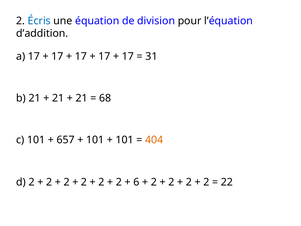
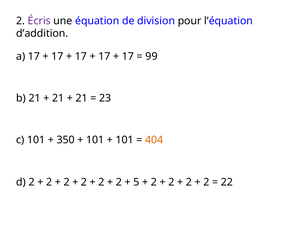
Écris colour: blue -> purple
31: 31 -> 99
68: 68 -> 23
657: 657 -> 350
6: 6 -> 5
